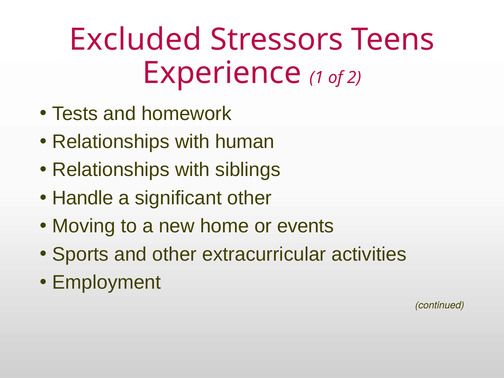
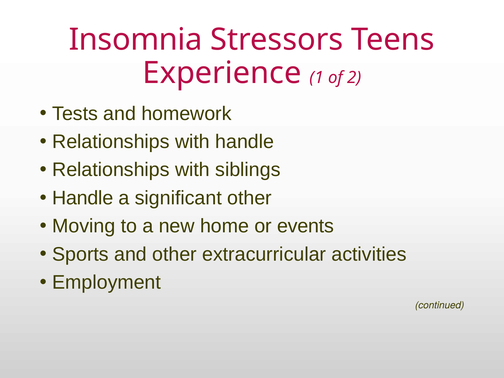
Excluded: Excluded -> Insomnia
with human: human -> handle
